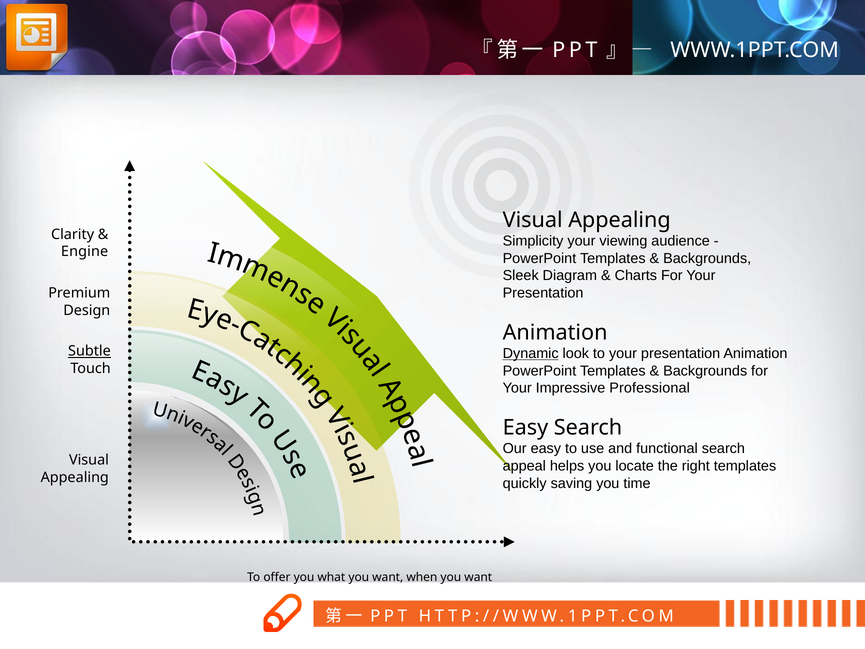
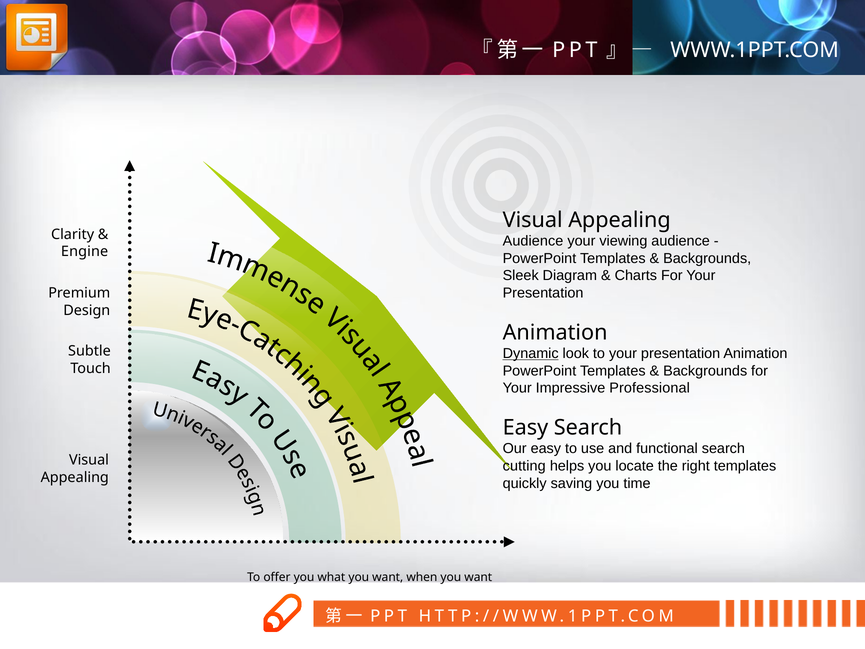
Simplicity at (533, 241): Simplicity -> Audience
Subtle underline: present -> none
appeal: appeal -> cutting
